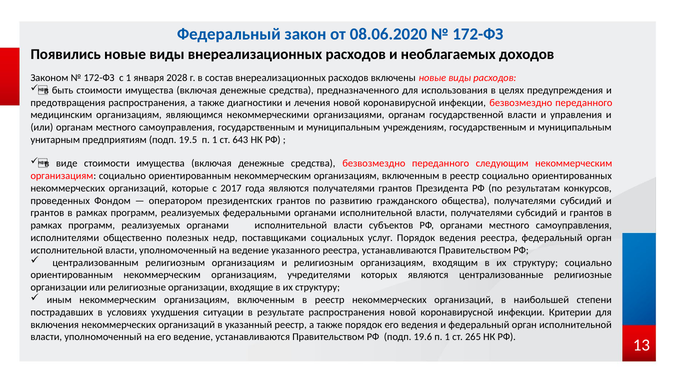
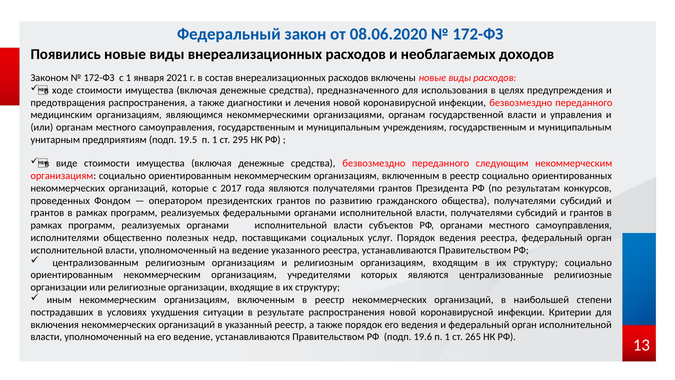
2028: 2028 -> 2021
быть: быть -> ходе
643: 643 -> 295
